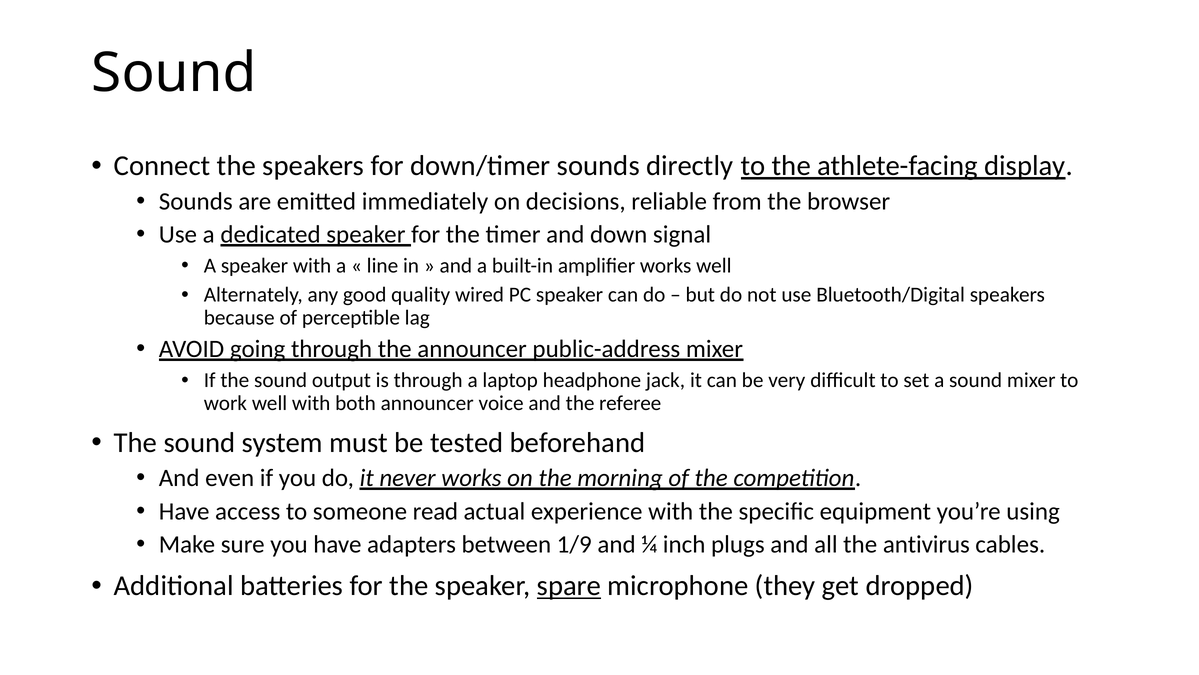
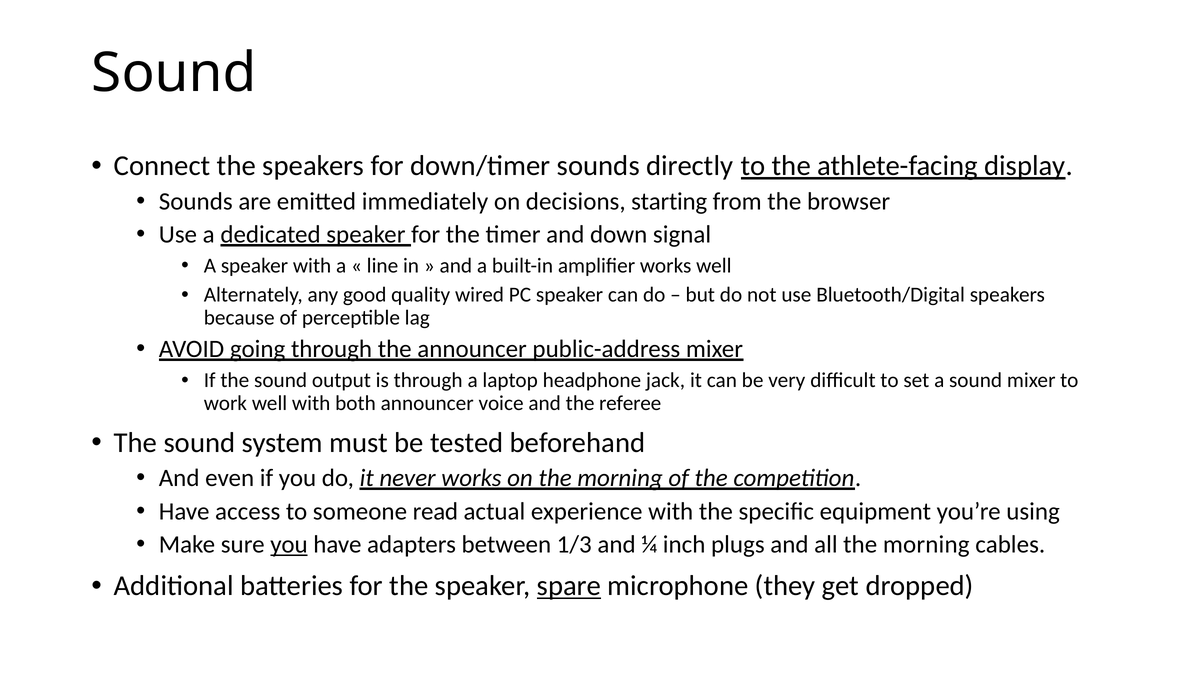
reliable: reliable -> starting
you at (289, 544) underline: none -> present
1/9: 1/9 -> 1/3
all the antivirus: antivirus -> morning
